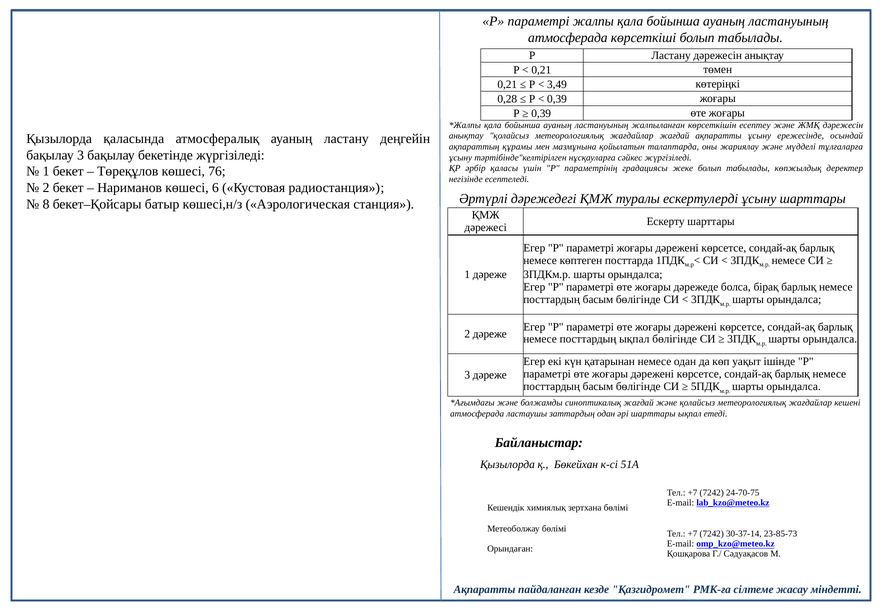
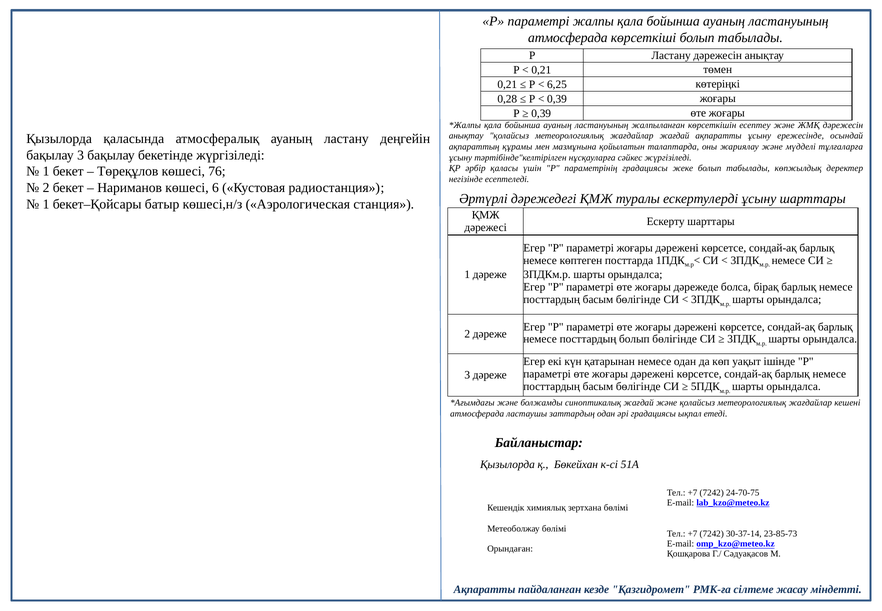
3,49: 3,49 -> 6,25
8 at (46, 204): 8 -> 1
посттардың ықпал: ықпал -> болып
әрі шарттары: шарттары -> градациясы
